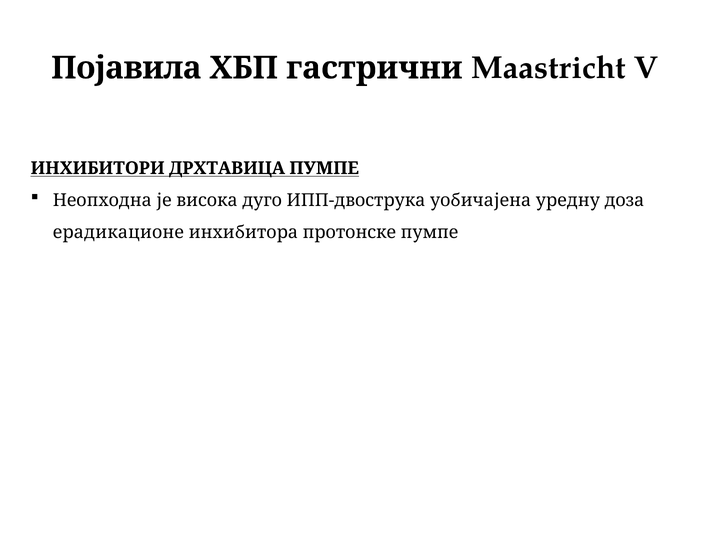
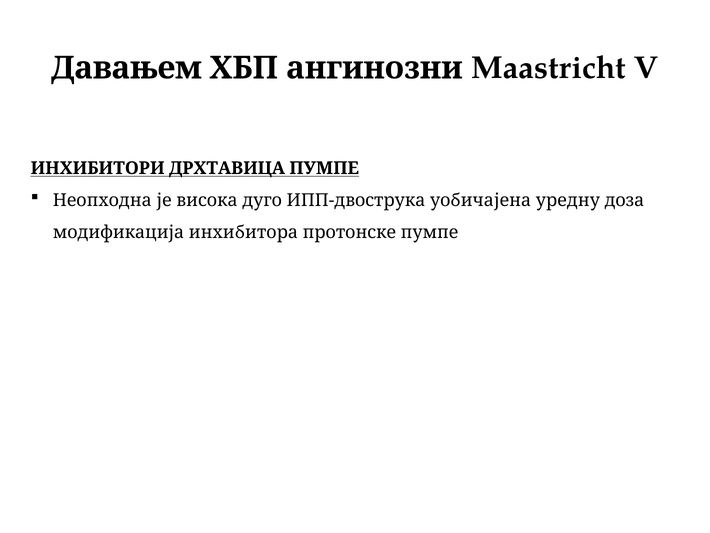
Појавила: Појавила -> Давањем
гастрични: гастрични -> ангинозни
ерадикационе: ерадикационе -> модификација
